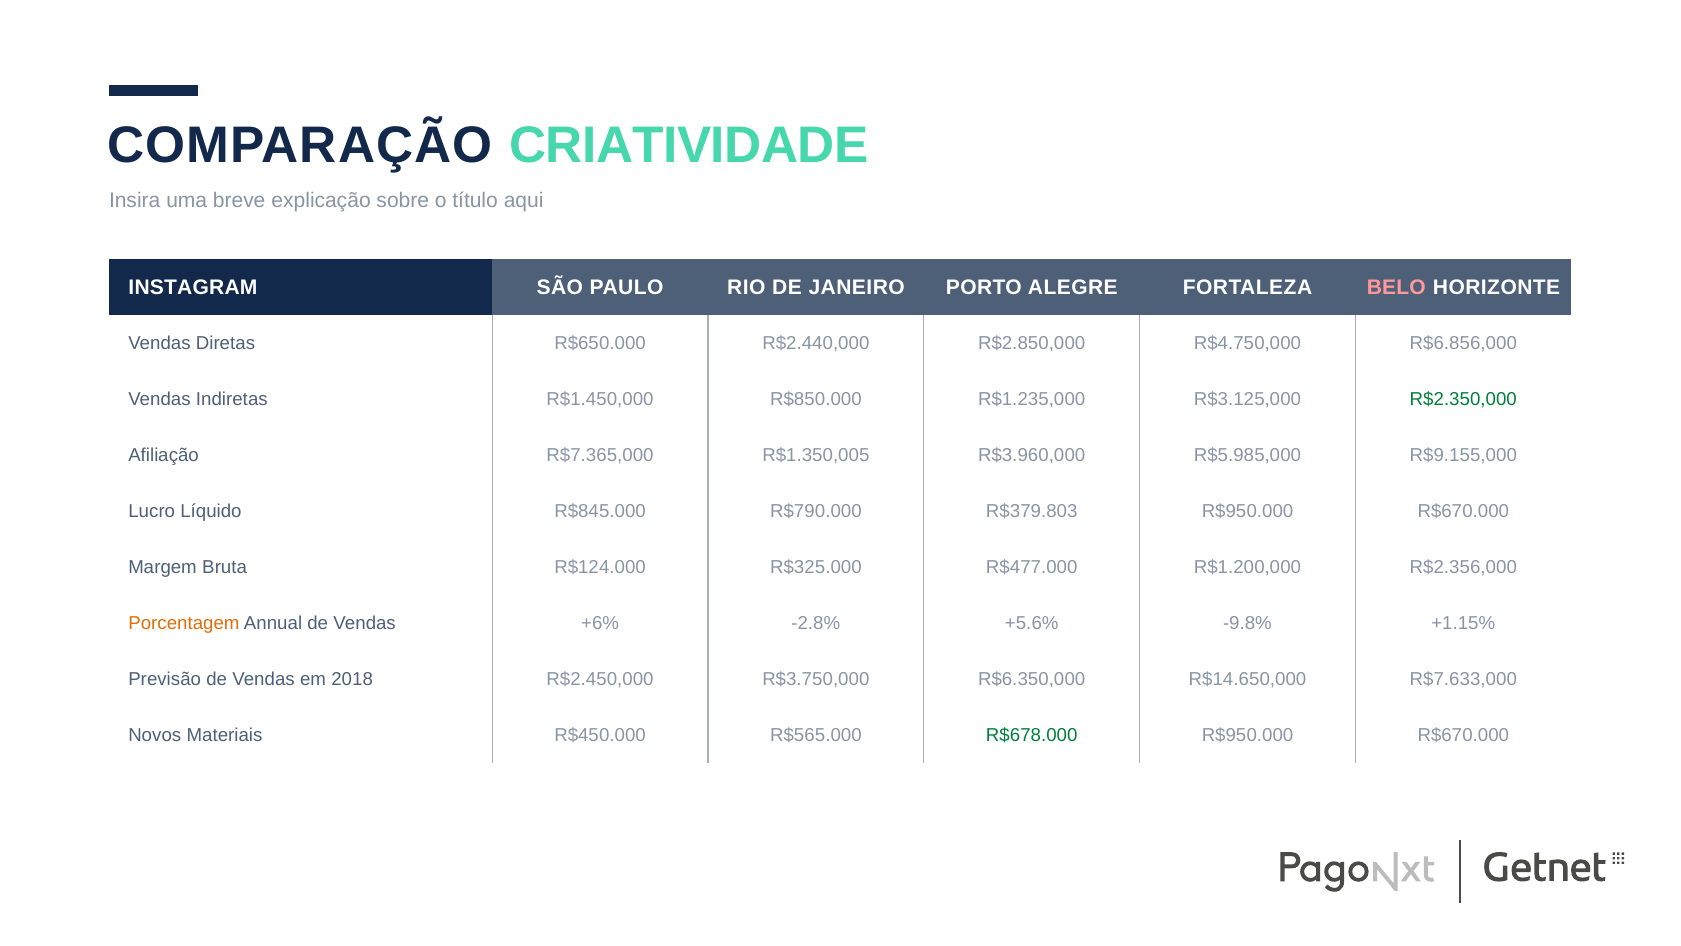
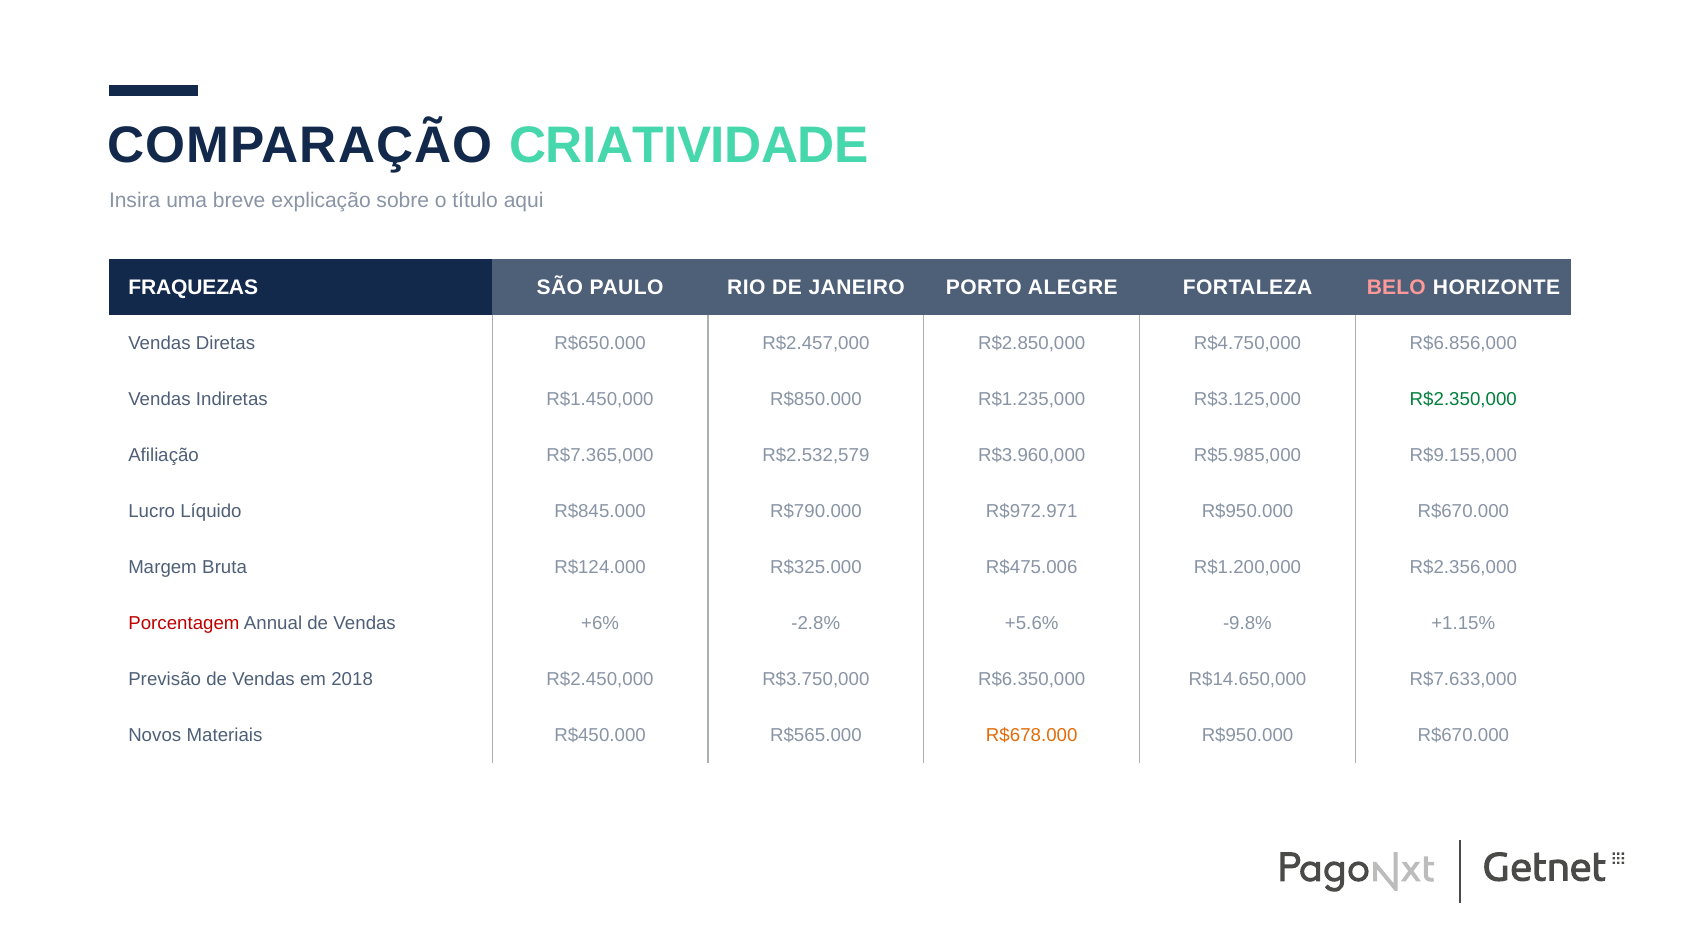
INSTAGRAM: INSTAGRAM -> FRAQUEZAS
R$2.440,000: R$2.440,000 -> R$2.457,000
R$1.350,005: R$1.350,005 -> R$2.532,579
R$379.803: R$379.803 -> R$972.971
R$477.000: R$477.000 -> R$475.006
Porcentagem colour: orange -> red
R$678.000 colour: green -> orange
